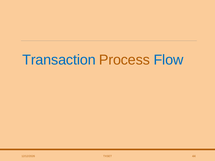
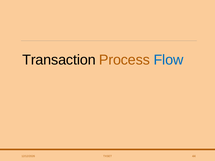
Transaction colour: blue -> black
